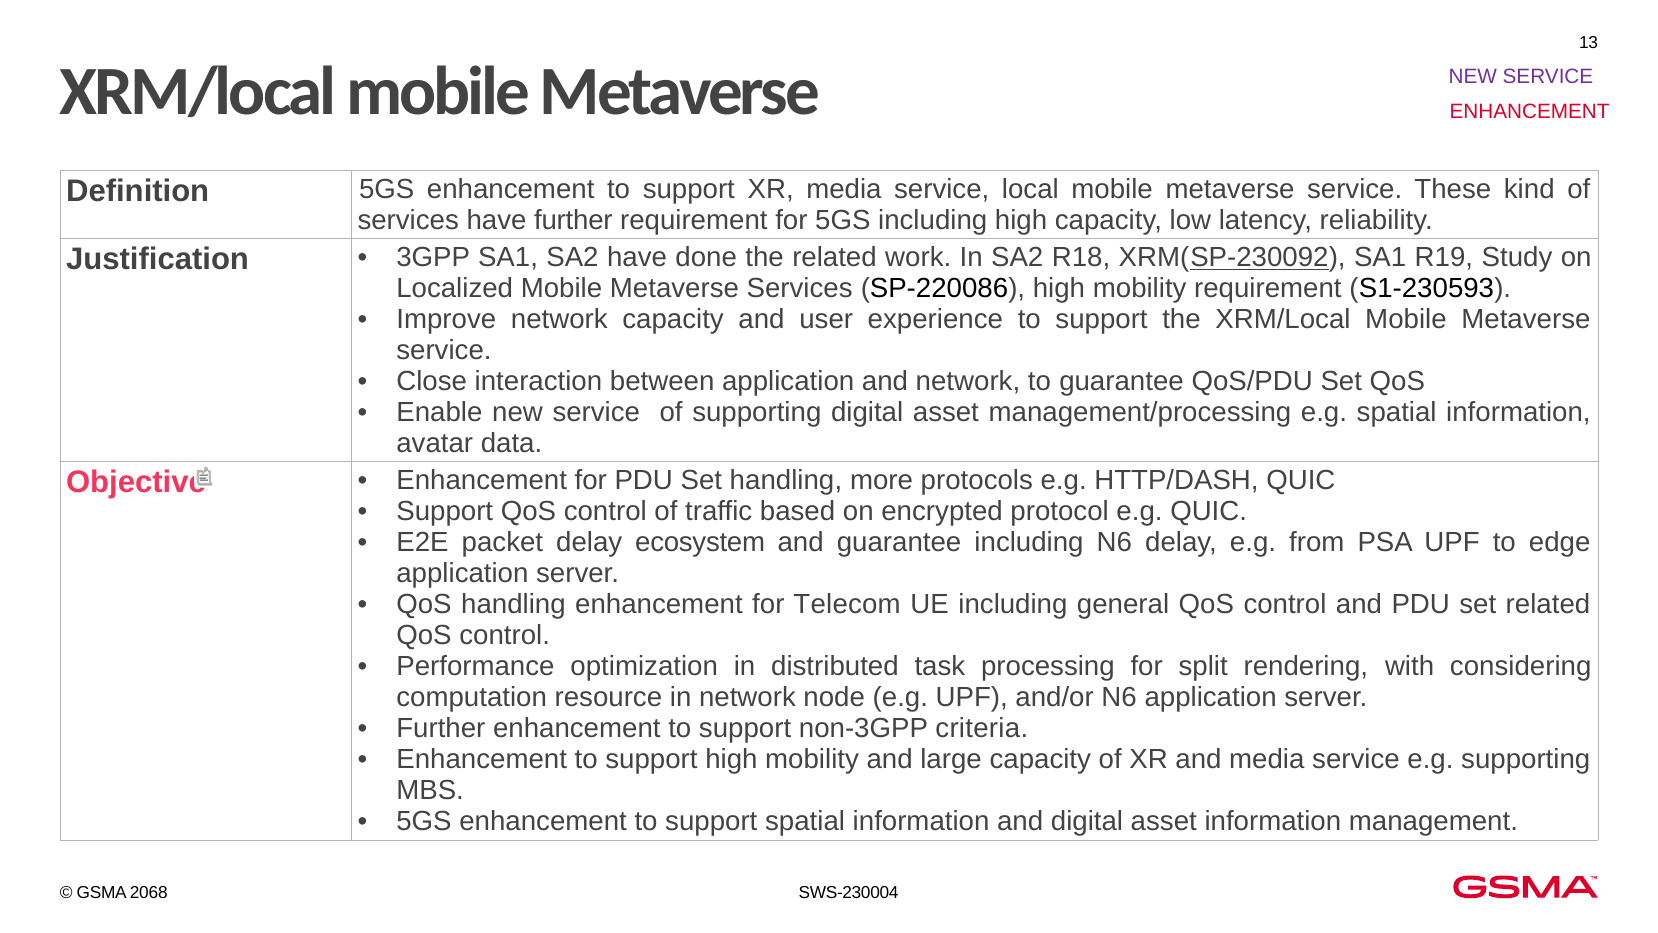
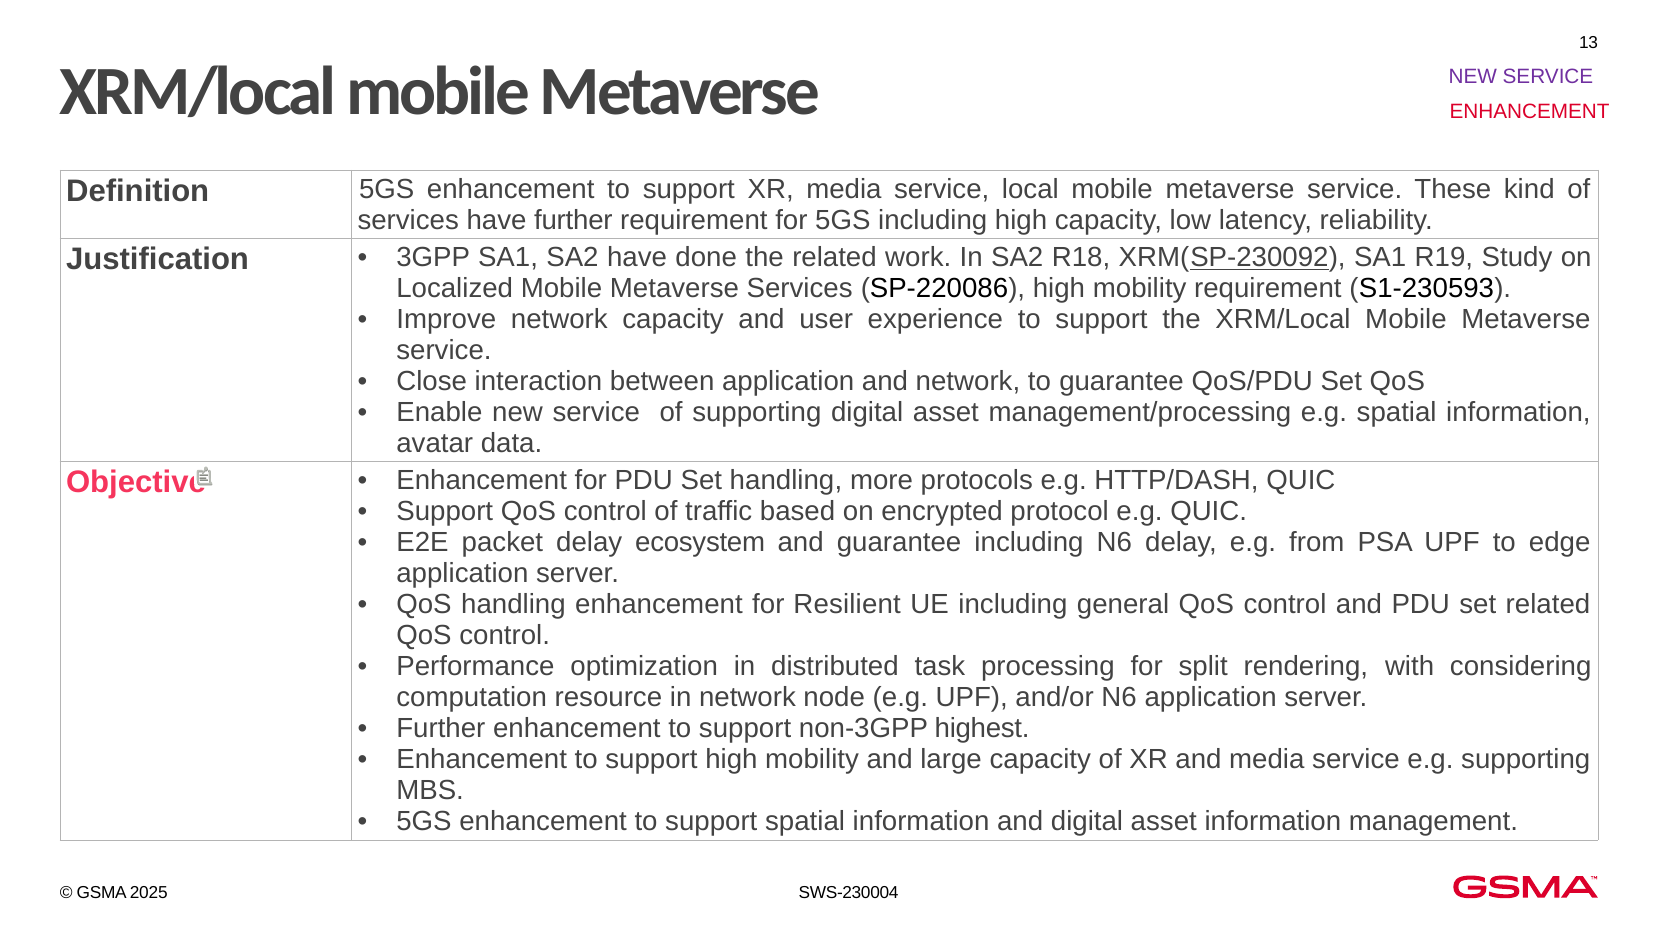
Telecom: Telecom -> Resilient
criteria: criteria -> highest
2068: 2068 -> 2025
